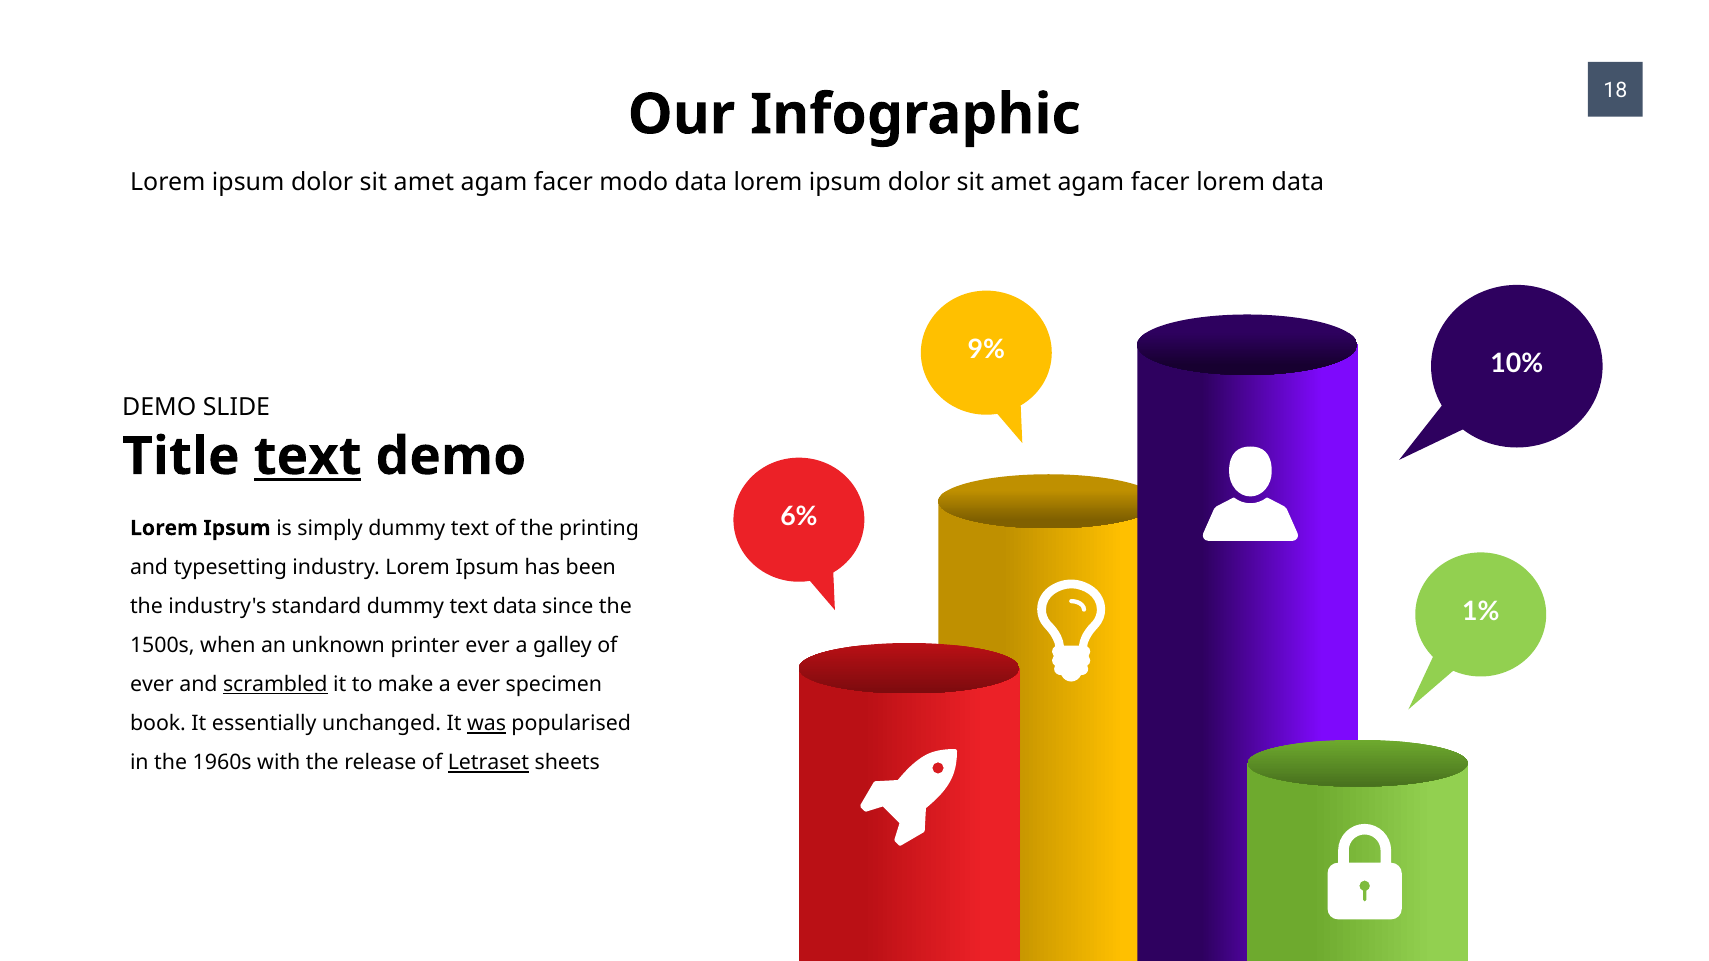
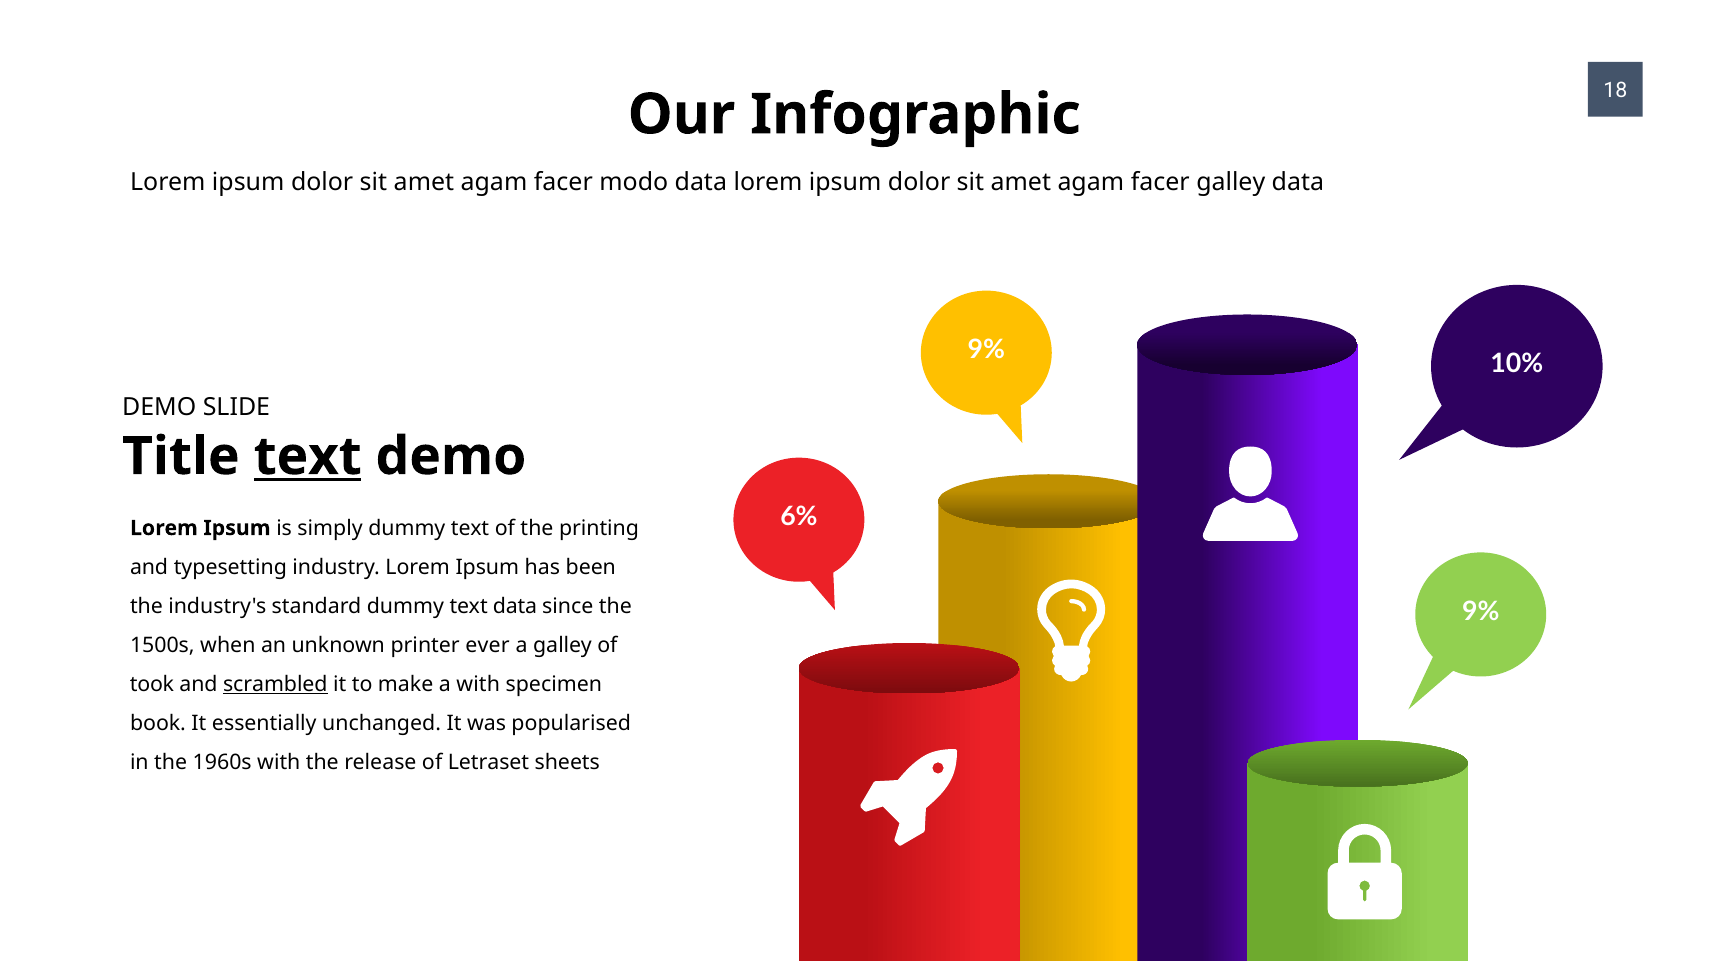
facer lorem: lorem -> galley
1% at (1481, 612): 1% -> 9%
ever at (152, 685): ever -> took
a ever: ever -> with
was underline: present -> none
Letraset underline: present -> none
